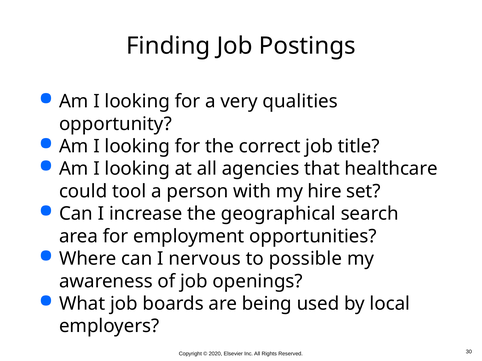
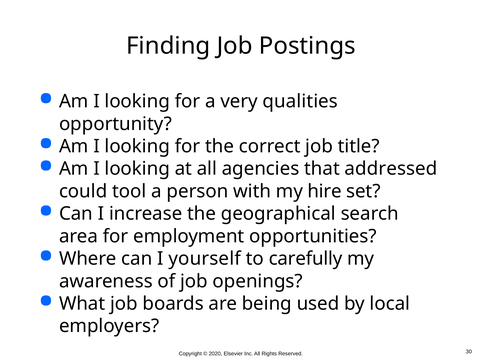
healthcare: healthcare -> addressed
nervous: nervous -> yourself
possible: possible -> carefully
